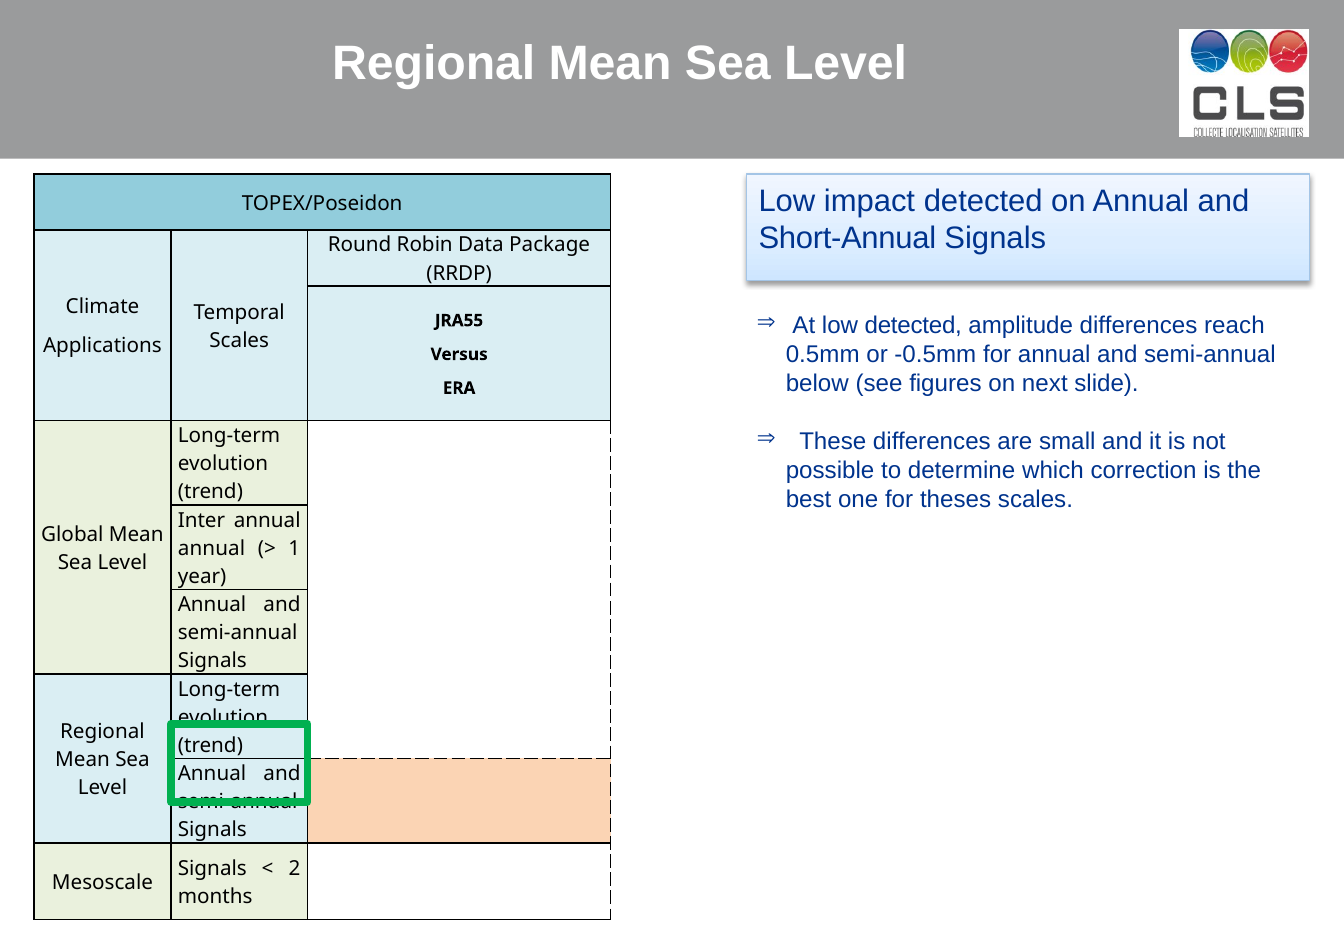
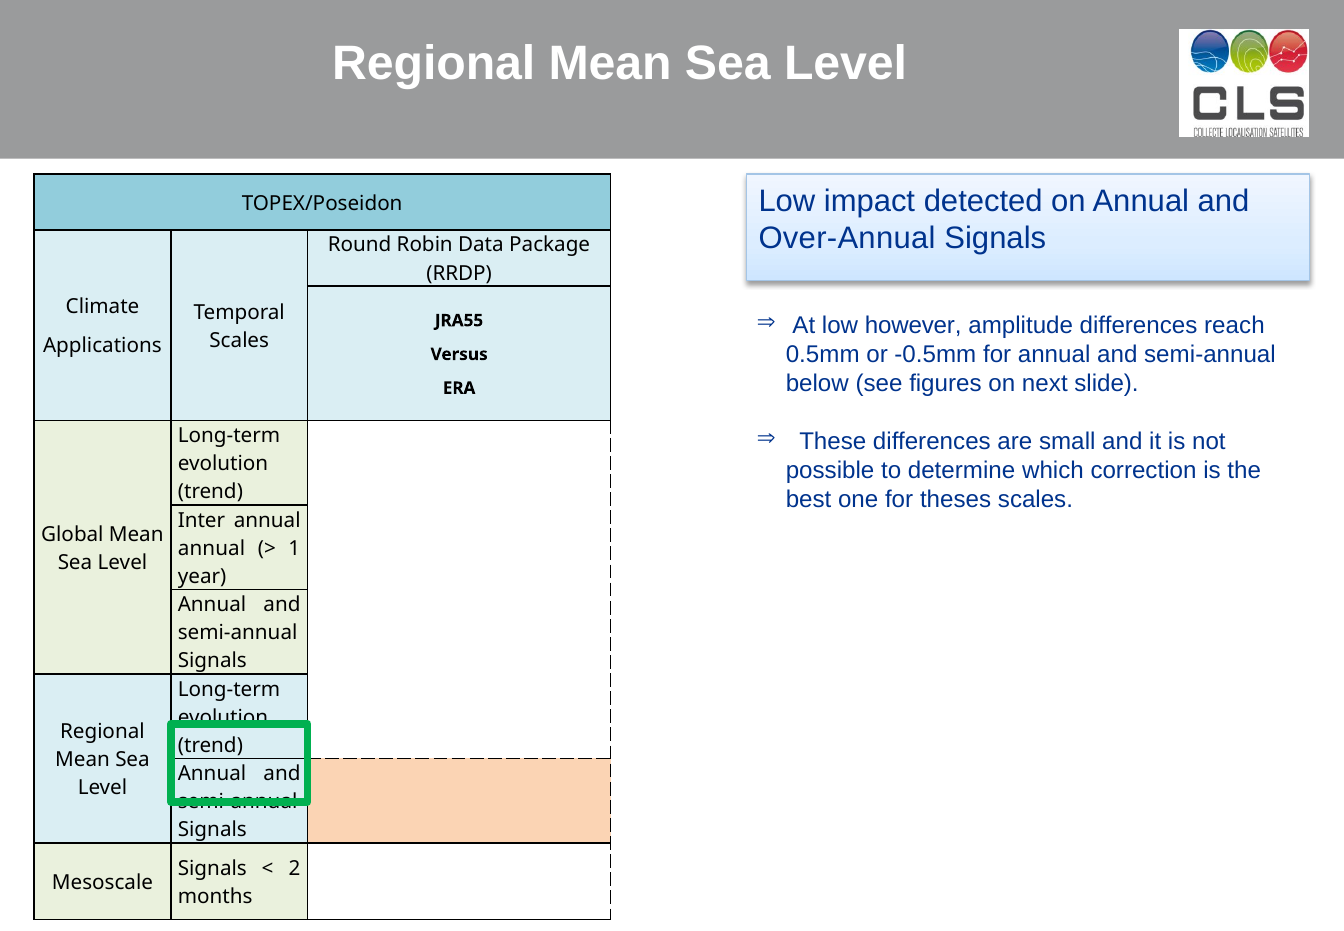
Short-Annual: Short-Annual -> Over-Annual
low detected: detected -> however
